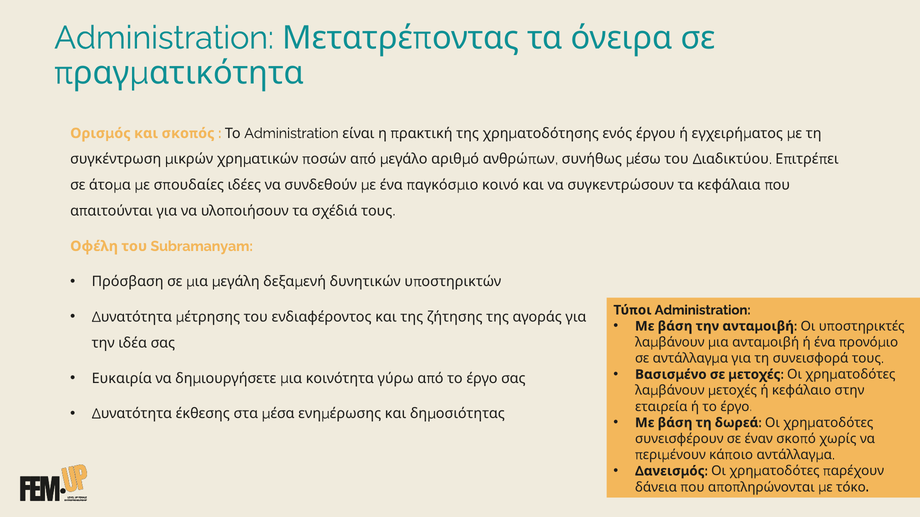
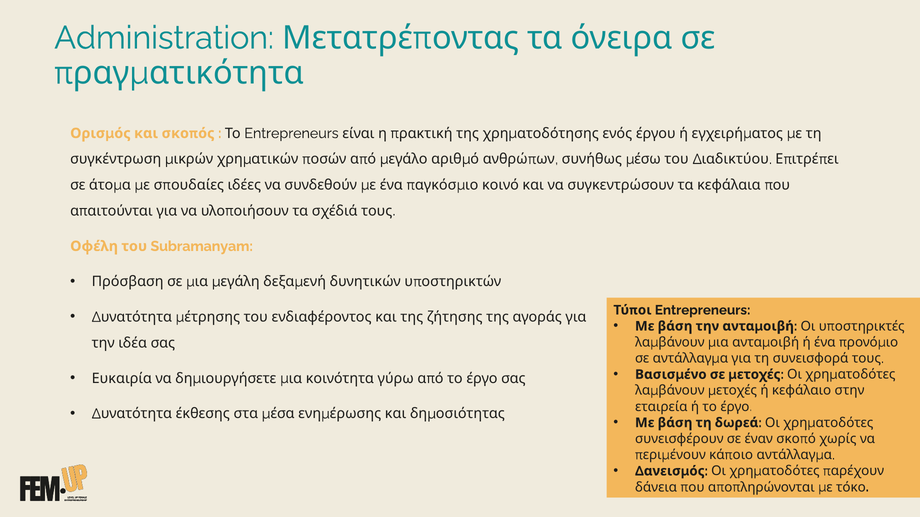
Administration at (291, 133): Administration -> Entrepreneurs
οι Administration: Administration -> Entrepreneurs
